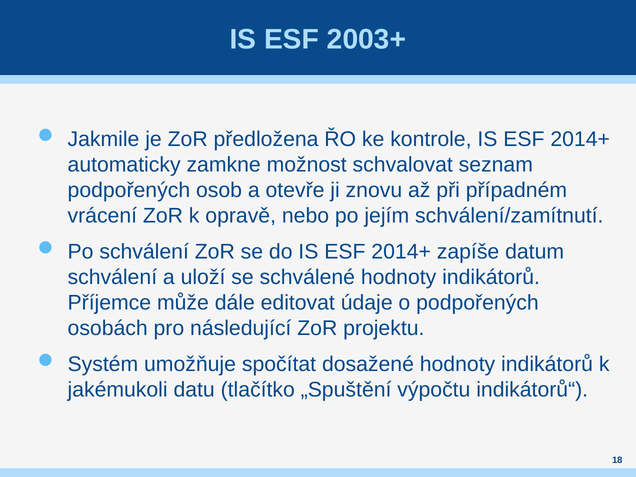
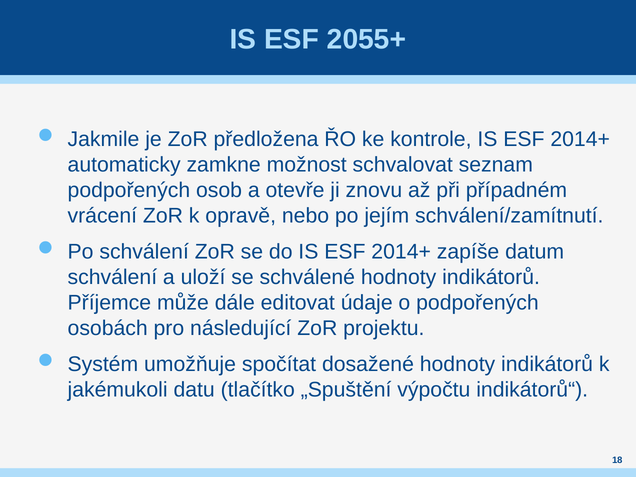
2003+: 2003+ -> 2055+
